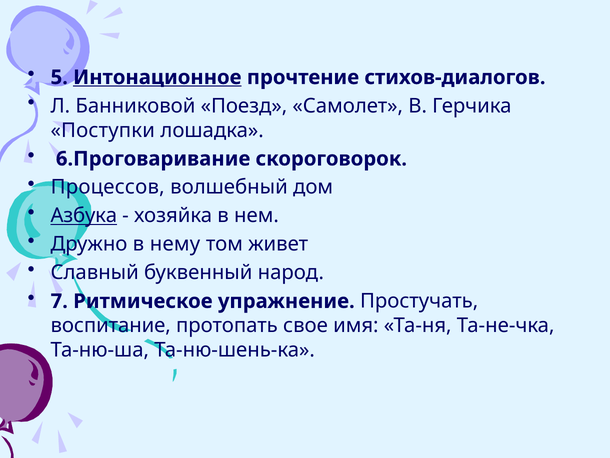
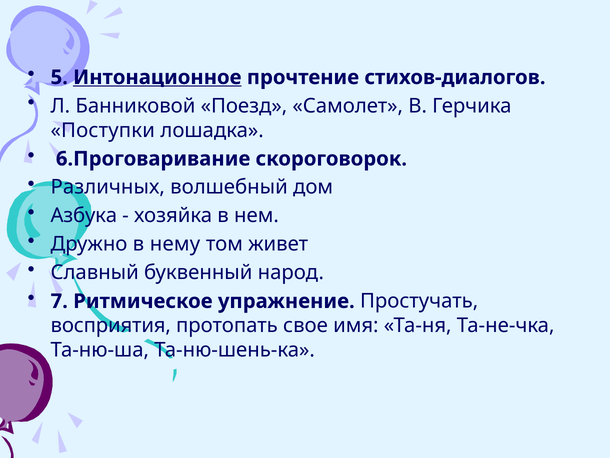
Процессов: Процессов -> Различных
Азбука underline: present -> none
воспитание: воспитание -> восприятия
